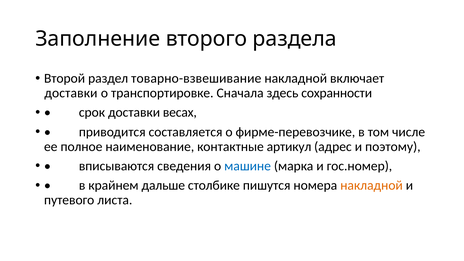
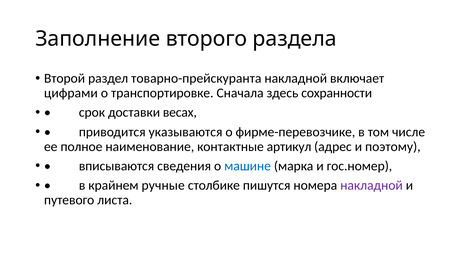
товарно-взвешивание: товарно-взвешивание -> товарно-прейскуранта
доставки at (71, 93): доставки -> цифрами
составляется: составляется -> указываются
дальше: дальше -> ручные
накладной at (372, 186) colour: orange -> purple
